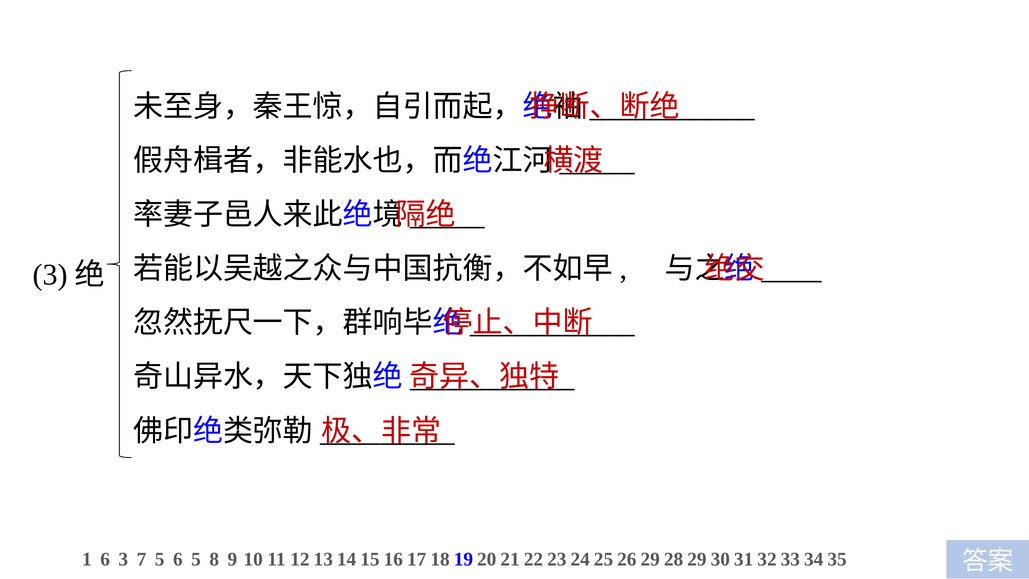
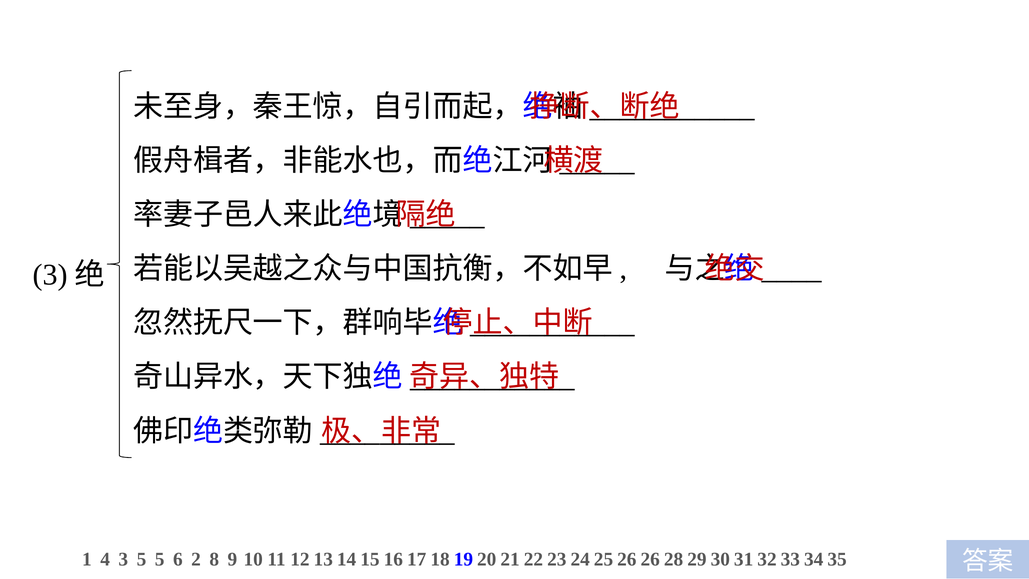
1 6: 6 -> 4
3 7: 7 -> 5
6 5: 5 -> 2
29 at (650, 559): 29 -> 26
